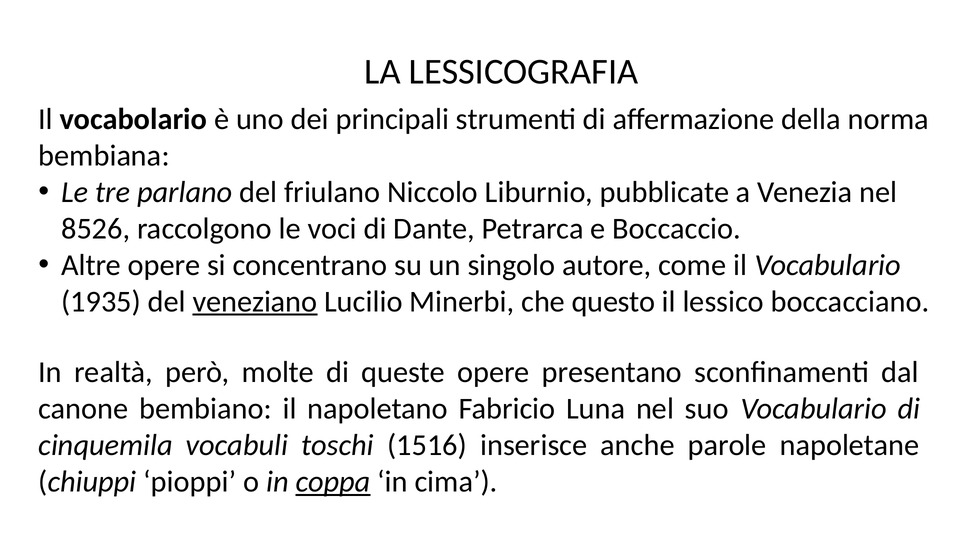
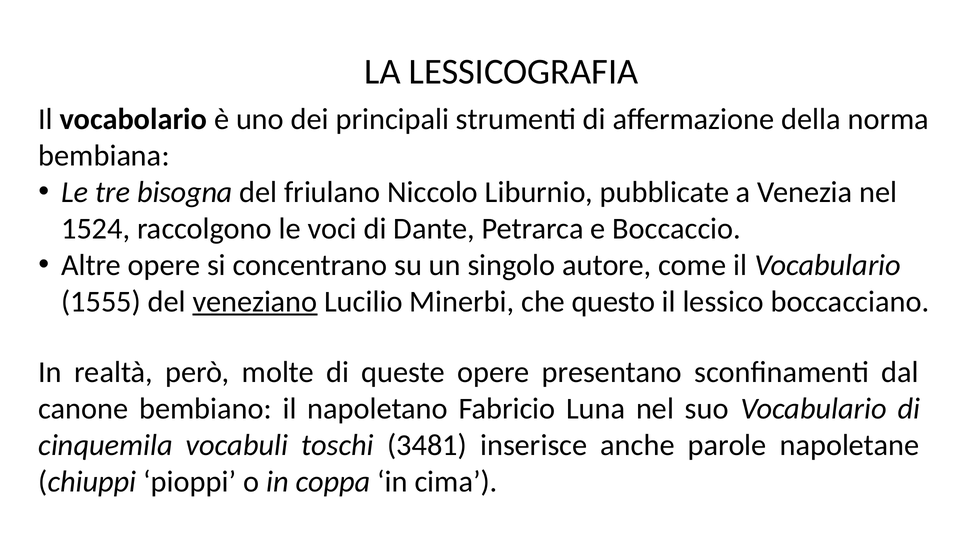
parlano: parlano -> bisogna
8526: 8526 -> 1524
1935: 1935 -> 1555
1516: 1516 -> 3481
coppa underline: present -> none
